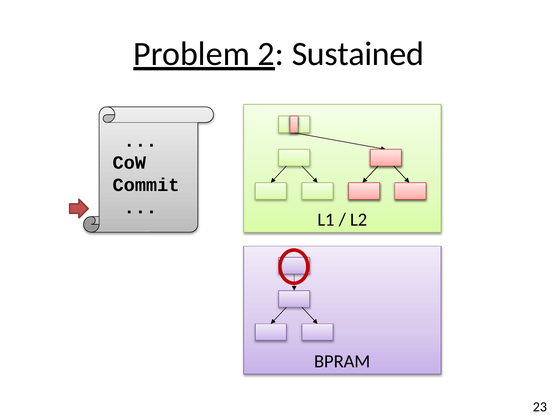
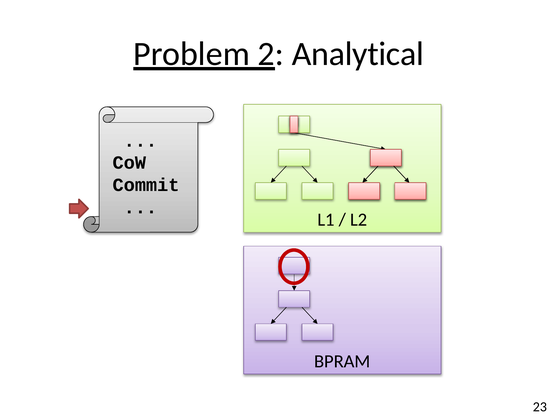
Sustained: Sustained -> Analytical
